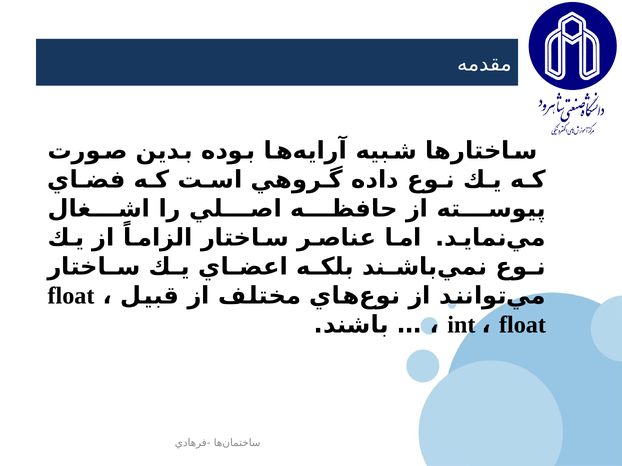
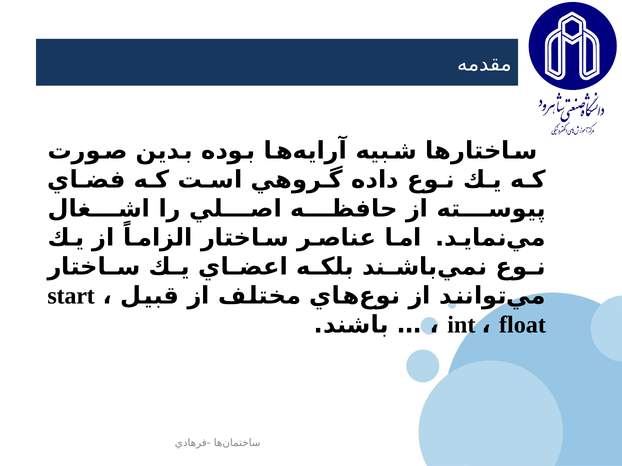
float: float -> start
